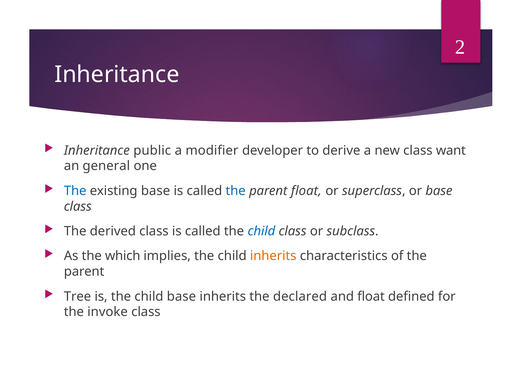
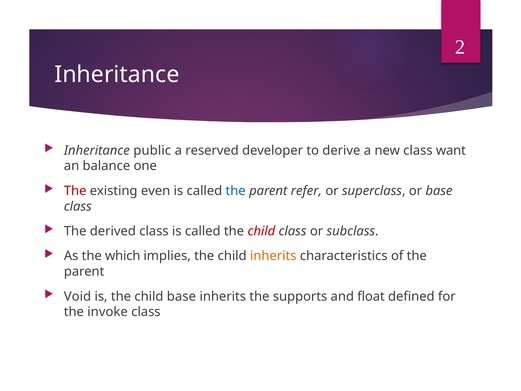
modifier: modifier -> reserved
general: general -> balance
The at (75, 191) colour: blue -> red
existing base: base -> even
parent float: float -> refer
child at (261, 231) colour: blue -> red
Tree: Tree -> Void
declared: declared -> supports
